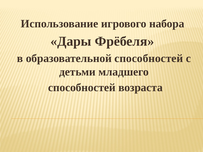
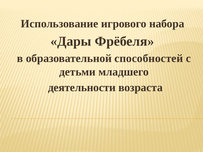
способностей at (82, 88): способностей -> деятельности
